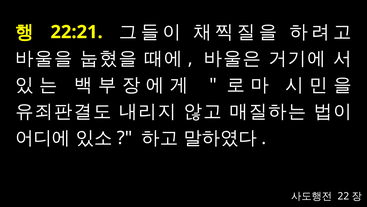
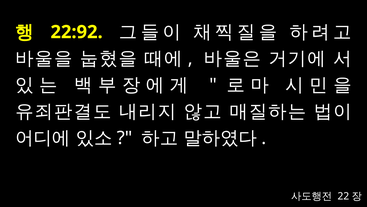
22:21: 22:21 -> 22:92
